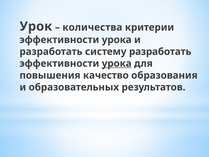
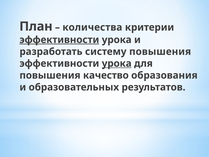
Урок: Урок -> План
эффективности at (59, 40) underline: none -> present
систему разработать: разработать -> повышения
